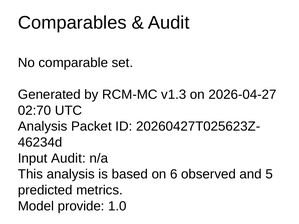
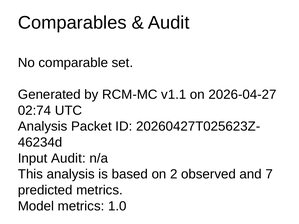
v1.3: v1.3 -> v1.1
02:70: 02:70 -> 02:74
6: 6 -> 2
5: 5 -> 7
Model provide: provide -> metrics
